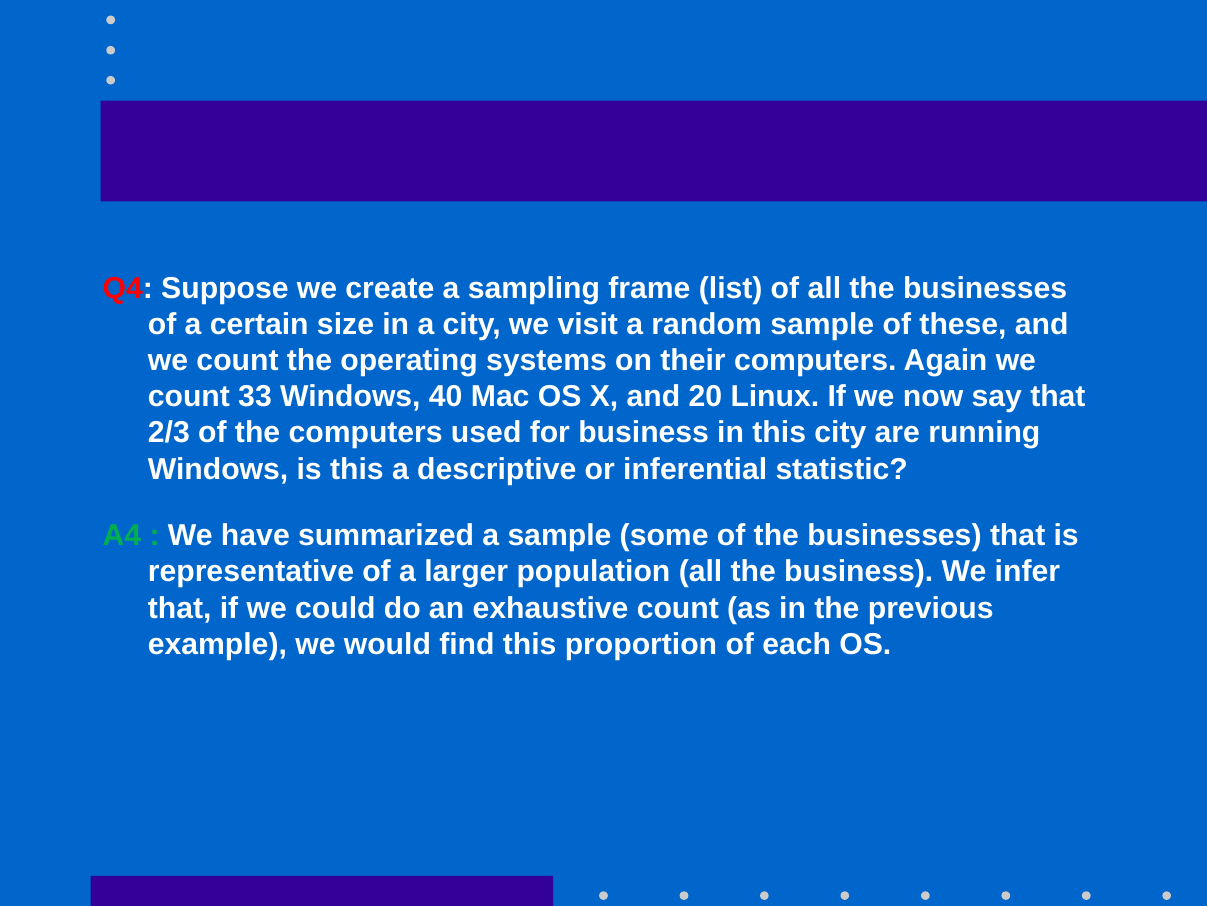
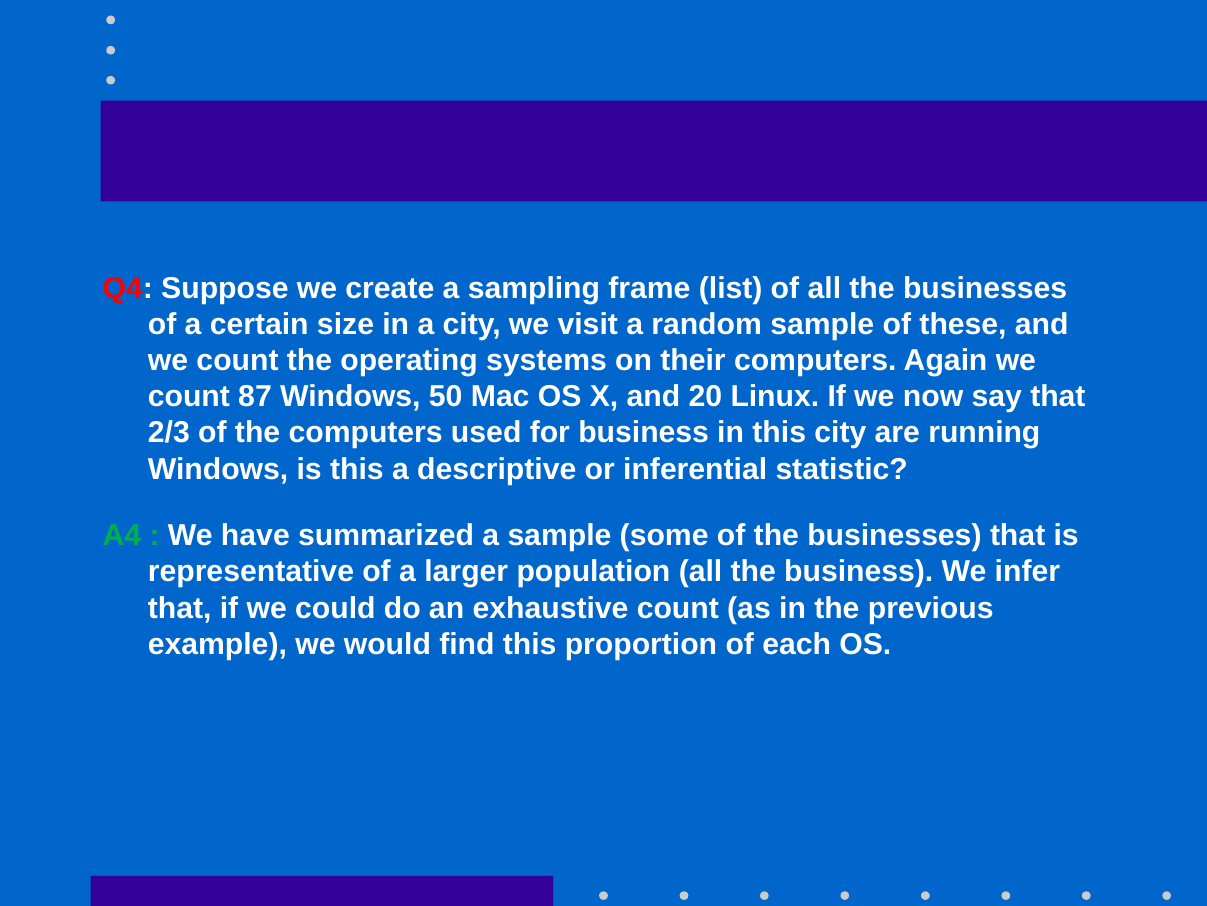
33: 33 -> 87
40: 40 -> 50
